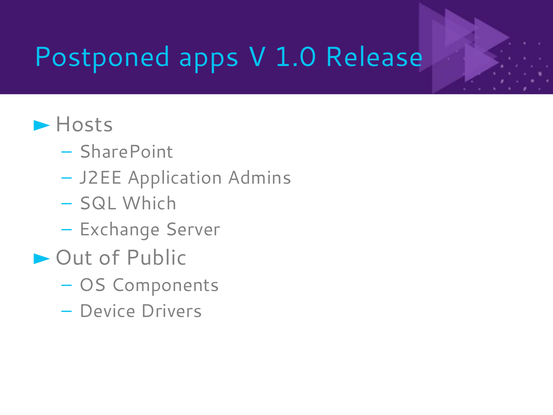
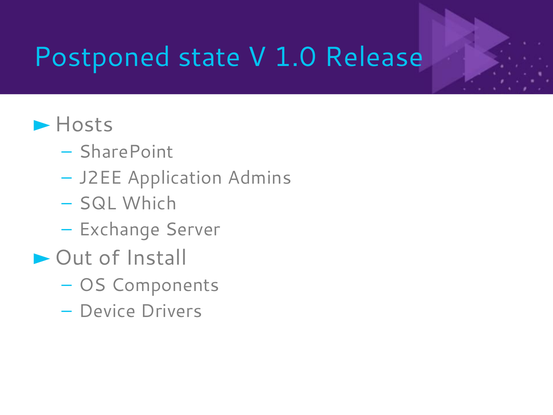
apps: apps -> state
Public: Public -> Install
